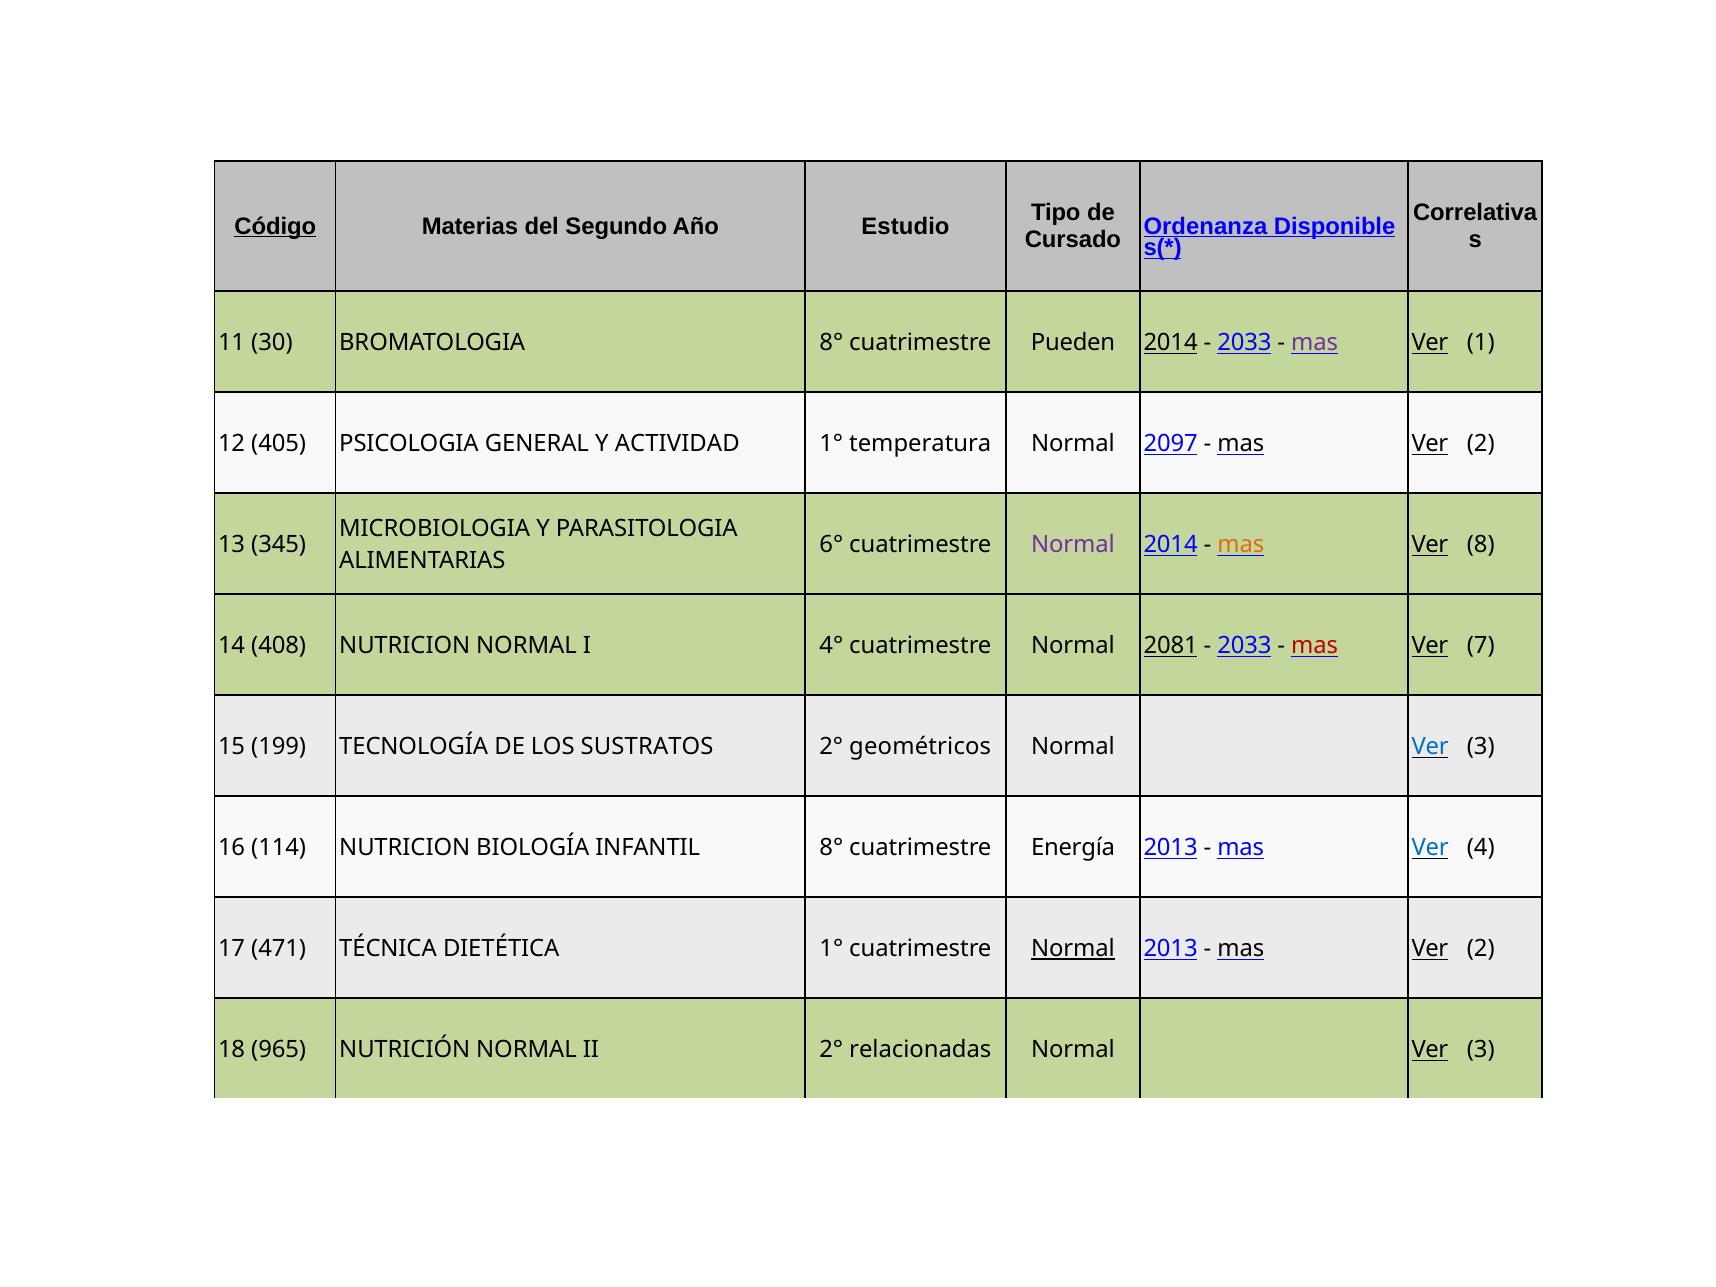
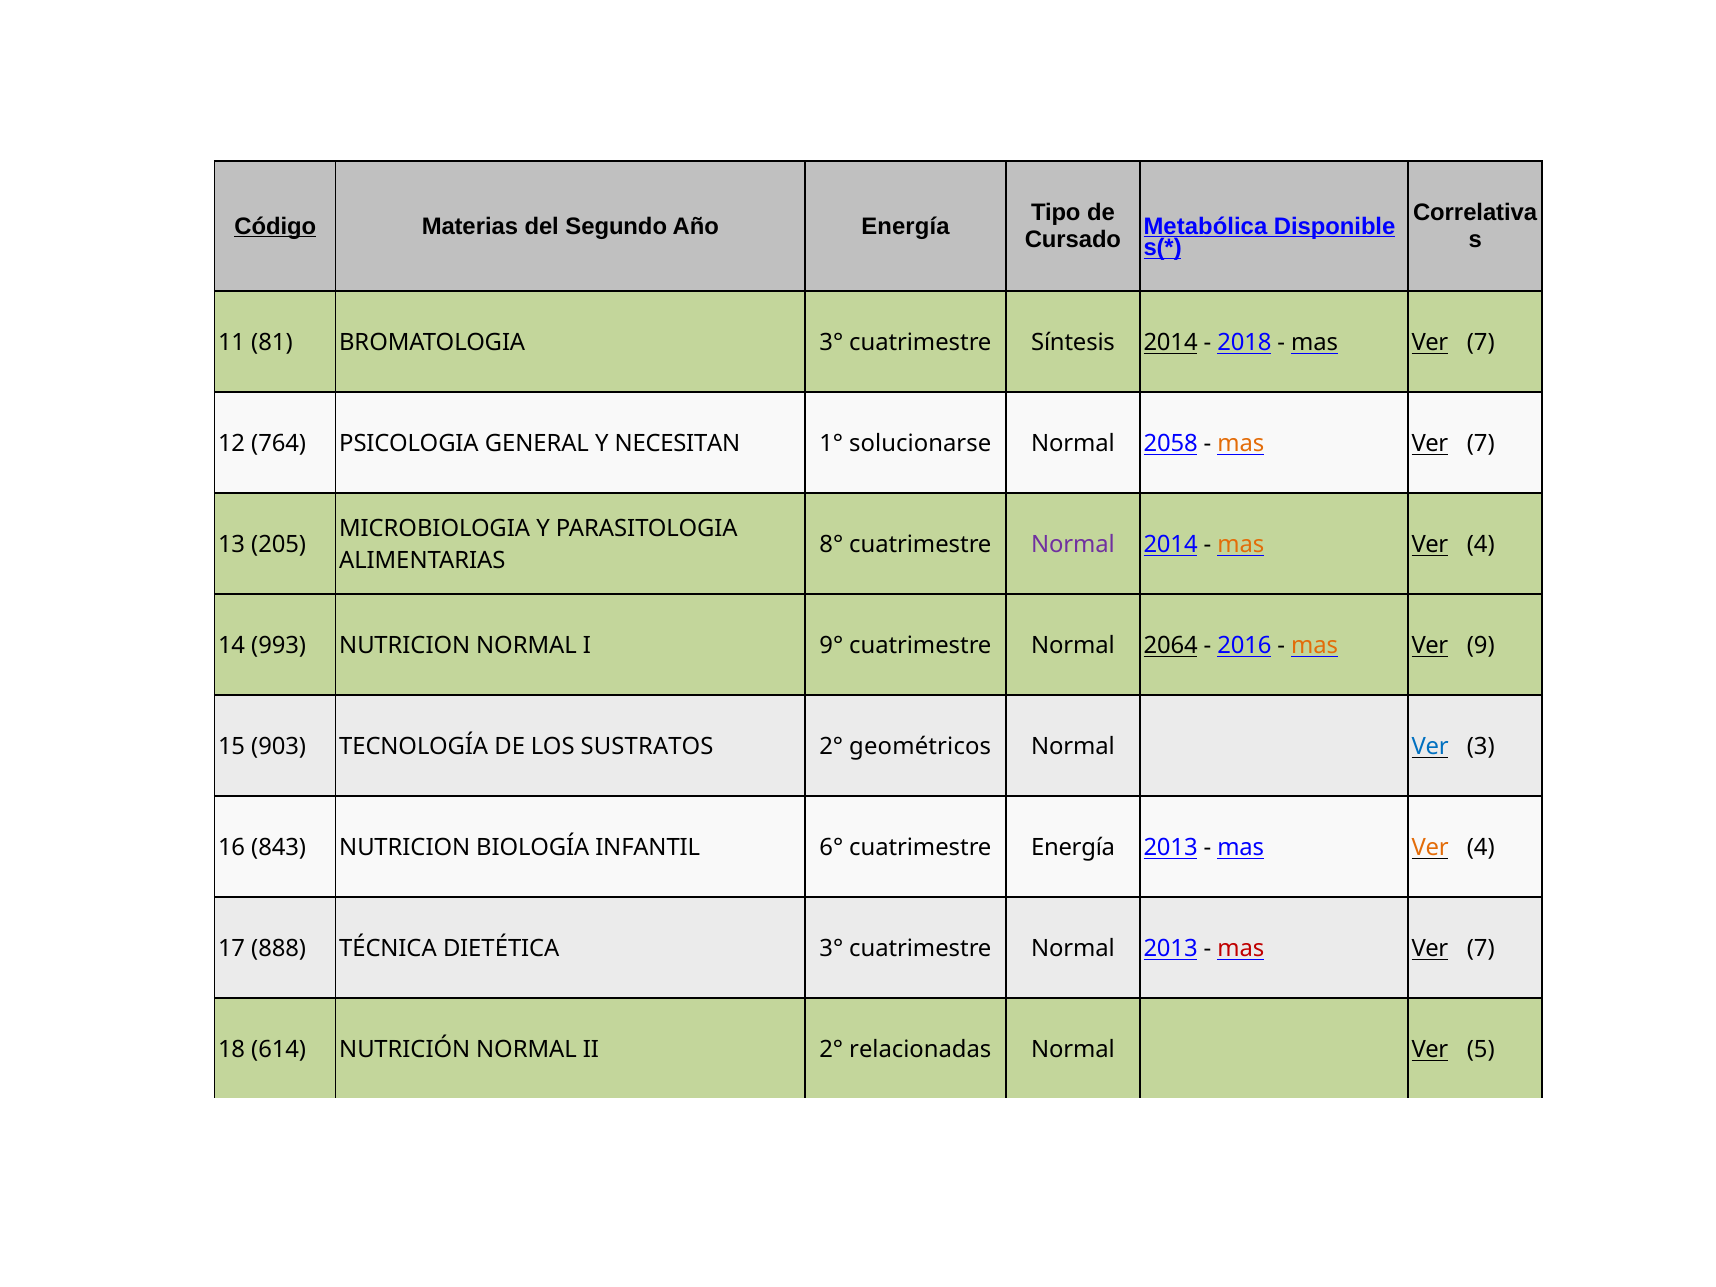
Año Estudio: Estudio -> Energía
Ordenanza: Ordenanza -> Metabólica
30: 30 -> 81
BROMATOLOGIA 8°: 8° -> 3°
Pueden: Pueden -> Síntesis
2033 at (1244, 343): 2033 -> 2018
mas at (1315, 343) colour: purple -> black
1 at (1481, 343): 1 -> 7
405: 405 -> 764
ACTIVIDAD: ACTIVIDAD -> NECESITAN
temperatura: temperatura -> solucionarse
2097: 2097 -> 2058
mas at (1241, 444) colour: black -> orange
2 at (1481, 444): 2 -> 7
345: 345 -> 205
6°: 6° -> 8°
8 at (1481, 545): 8 -> 4
408: 408 -> 993
4°: 4° -> 9°
2081: 2081 -> 2064
2033 at (1244, 646): 2033 -> 2016
mas at (1315, 646) colour: red -> orange
7: 7 -> 9
199: 199 -> 903
114: 114 -> 843
INFANTIL 8°: 8° -> 6°
Ver at (1430, 848) colour: blue -> orange
471: 471 -> 888
DIETÉTICA 1°: 1° -> 3°
Normal at (1073, 949) underline: present -> none
mas at (1241, 949) colour: black -> red
2 at (1481, 949): 2 -> 7
965: 965 -> 614
3 at (1481, 1050): 3 -> 5
